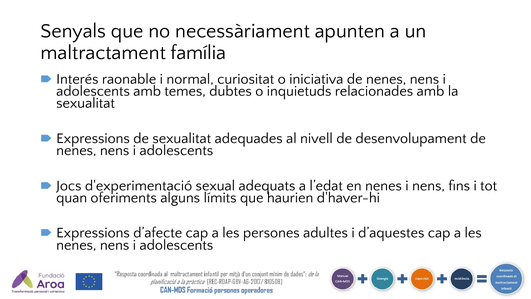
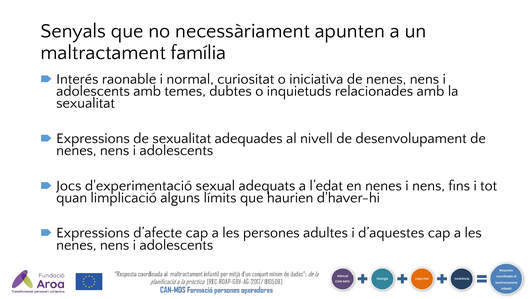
oferiments: oferiments -> limplicació
